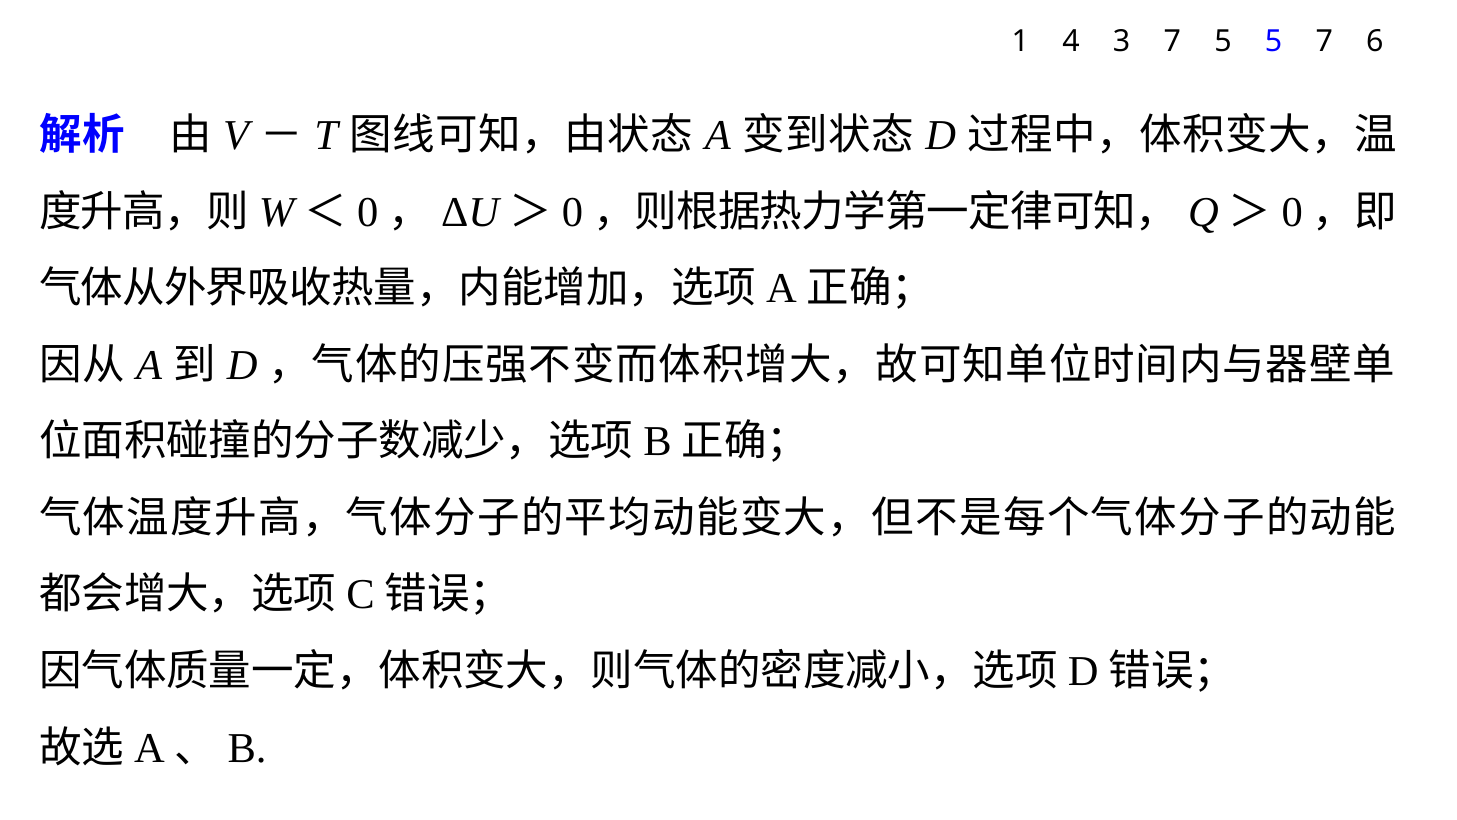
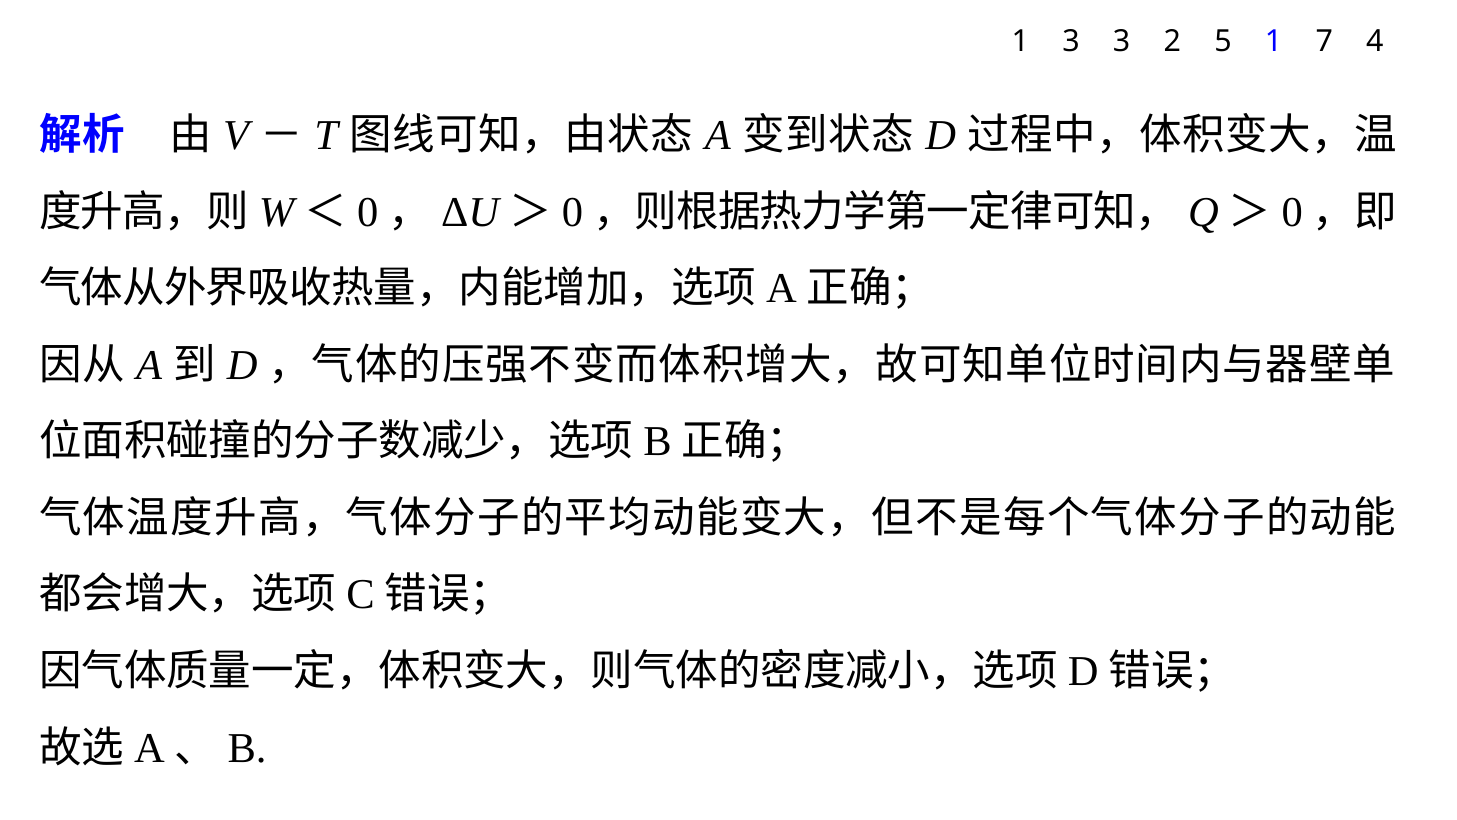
1 4: 4 -> 3
3 7: 7 -> 2
5 5: 5 -> 1
6: 6 -> 4
